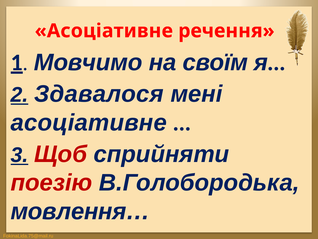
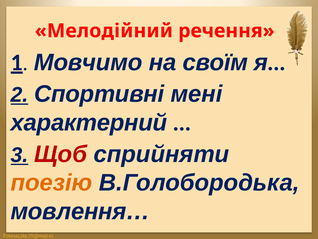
Асоціативне at (104, 31): Асоціативне -> Мелодійний
Здавалося: Здавалося -> Спортивні
асоціативне at (89, 122): асоціативне -> характерний
поезію colour: red -> orange
